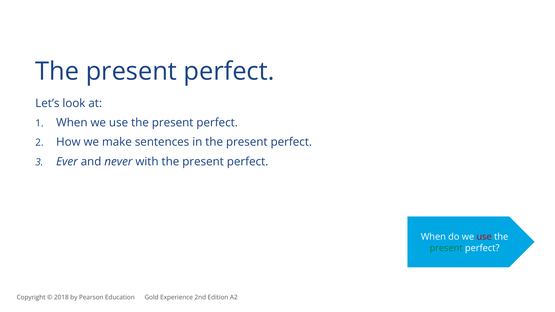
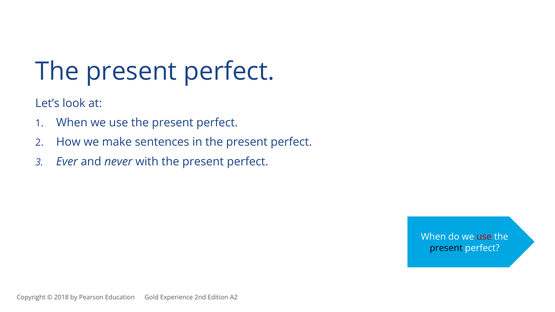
present at (446, 248) colour: green -> black
